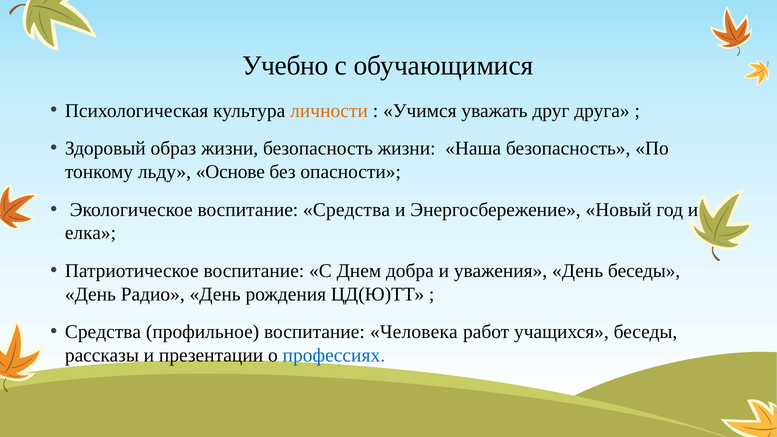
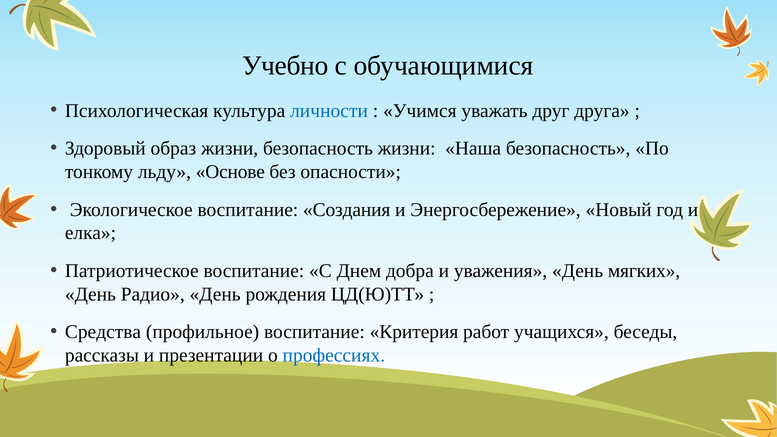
личности colour: orange -> blue
воспитание Средства: Средства -> Создания
День беседы: беседы -> мягких
Человека: Человека -> Критерия
